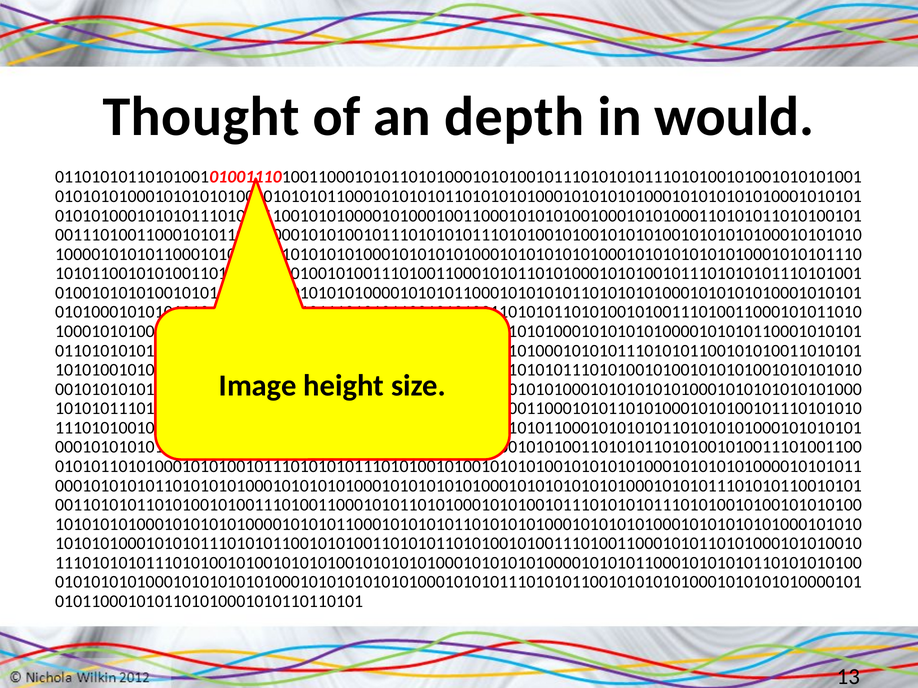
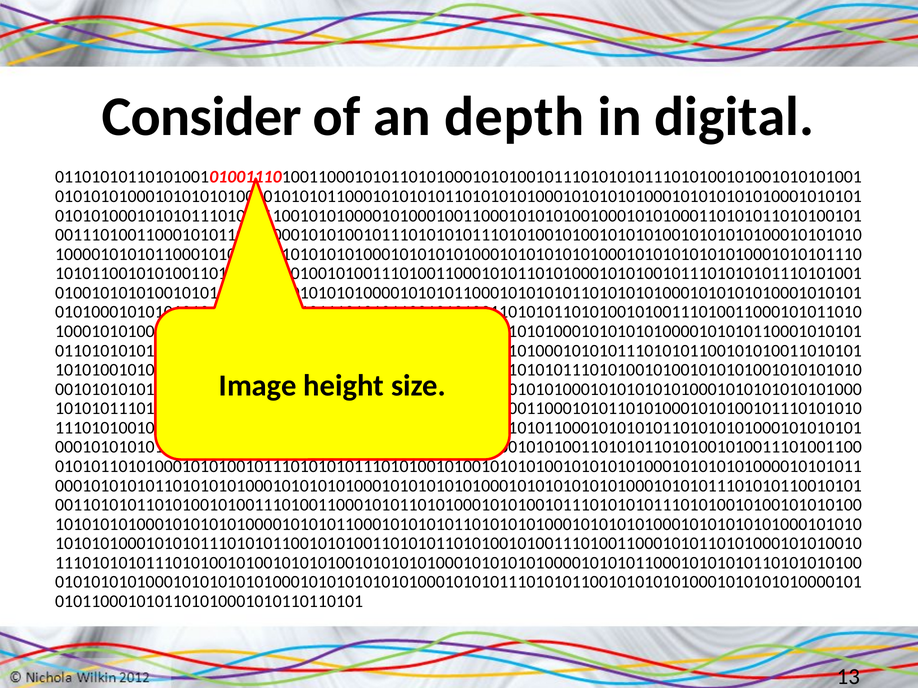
Thought: Thought -> Consider
would: would -> digital
